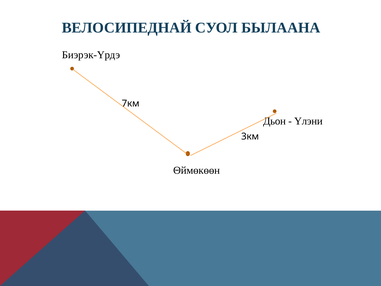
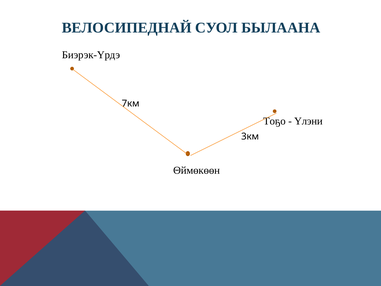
Дьон: Дьон -> Тоҕо
